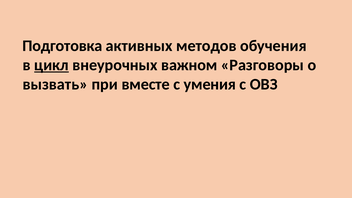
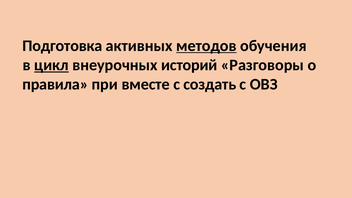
методов underline: none -> present
важном: важном -> историй
вызвать: вызвать -> правила
умения: умения -> создать
